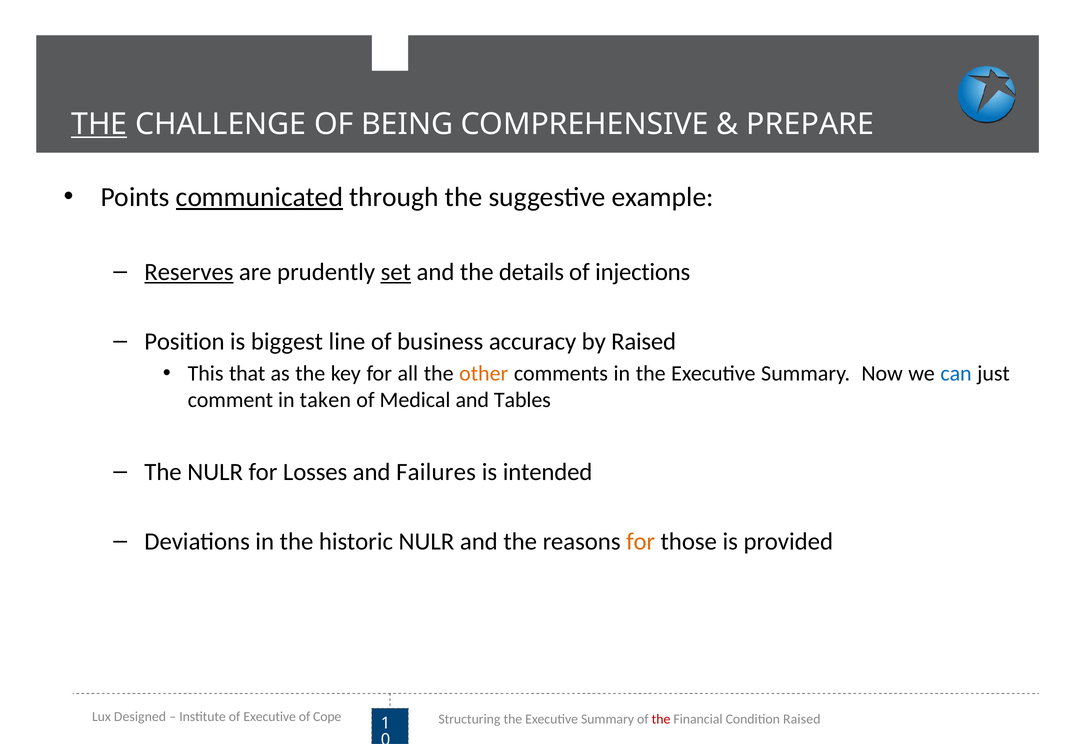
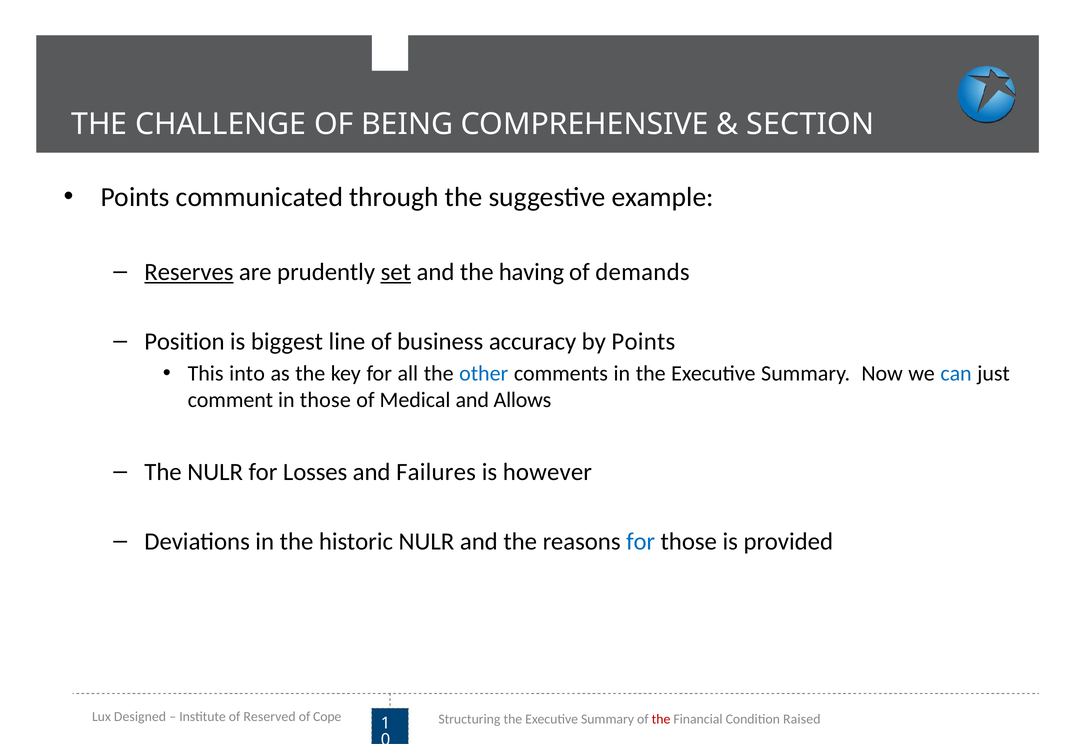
THE at (99, 124) underline: present -> none
PREPARE: PREPARE -> SECTION
communicated underline: present -> none
details: details -> having
injections: injections -> demands
by Raised: Raised -> Points
that: that -> into
other colour: orange -> blue
in taken: taken -> those
Tables: Tables -> Allows
intended: intended -> however
for at (641, 541) colour: orange -> blue
of Executive: Executive -> Reserved
